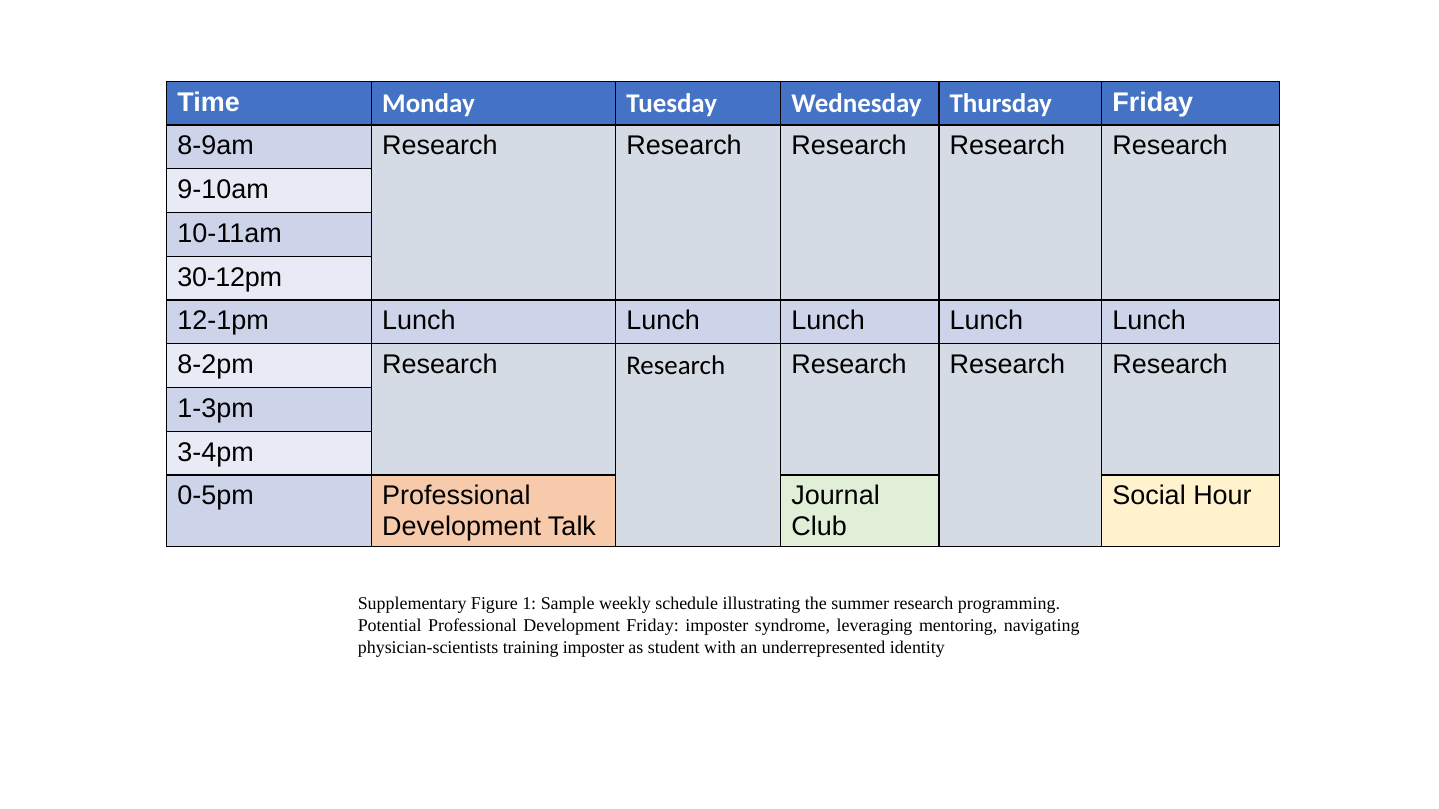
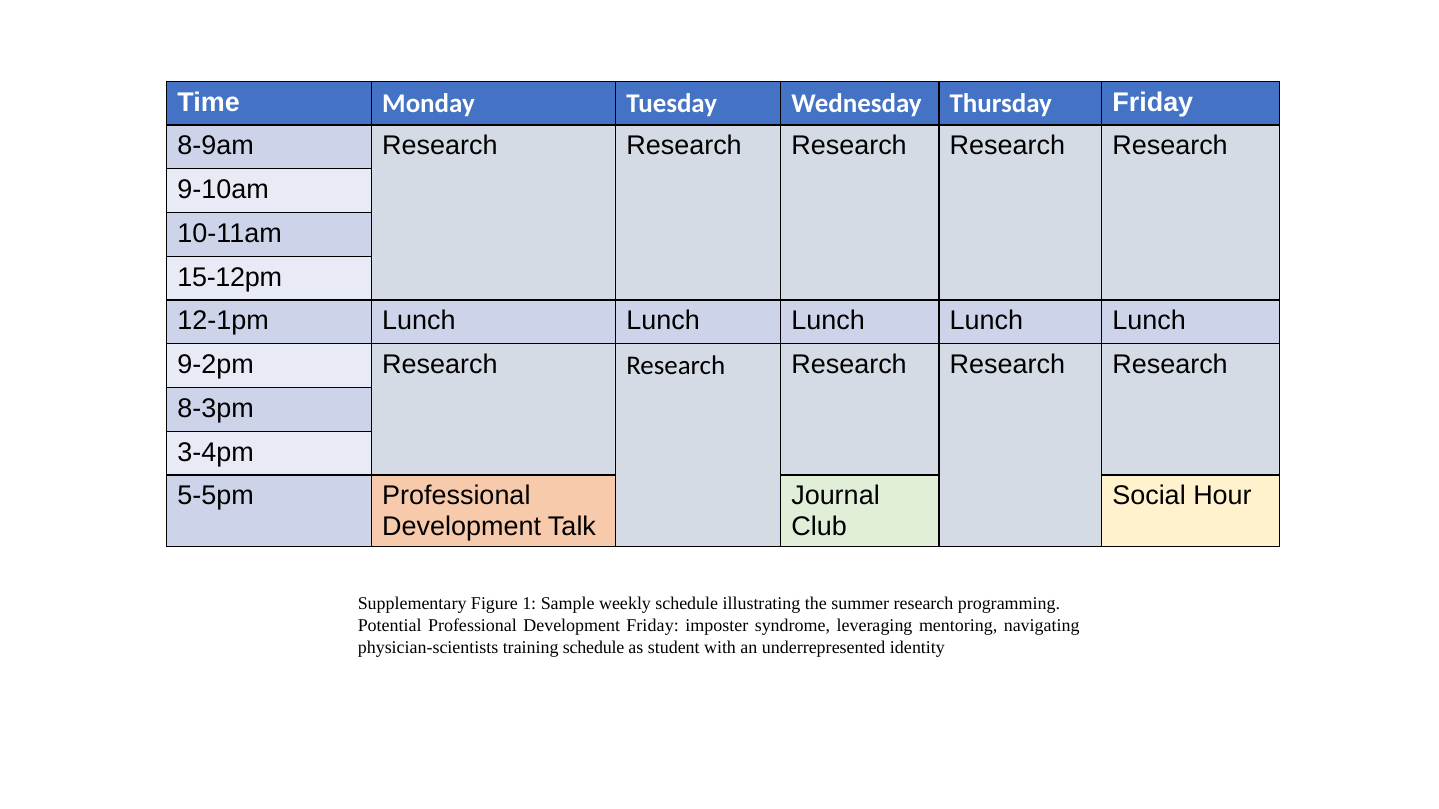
30-12pm: 30-12pm -> 15-12pm
8-2pm: 8-2pm -> 9-2pm
1-3pm: 1-3pm -> 8-3pm
0-5pm: 0-5pm -> 5-5pm
training imposter: imposter -> schedule
